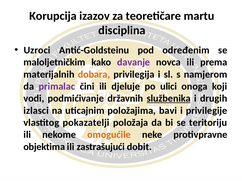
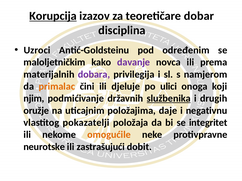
Korupcija underline: none -> present
martu: martu -> dobar
dobara colour: orange -> purple
primalac colour: purple -> orange
vodi: vodi -> njim
izlasci: izlasci -> oružje
bavi: bavi -> daje
privilegije: privilegije -> negativnu
teritoriju: teritoriju -> integritet
objektima: objektima -> neurotske
